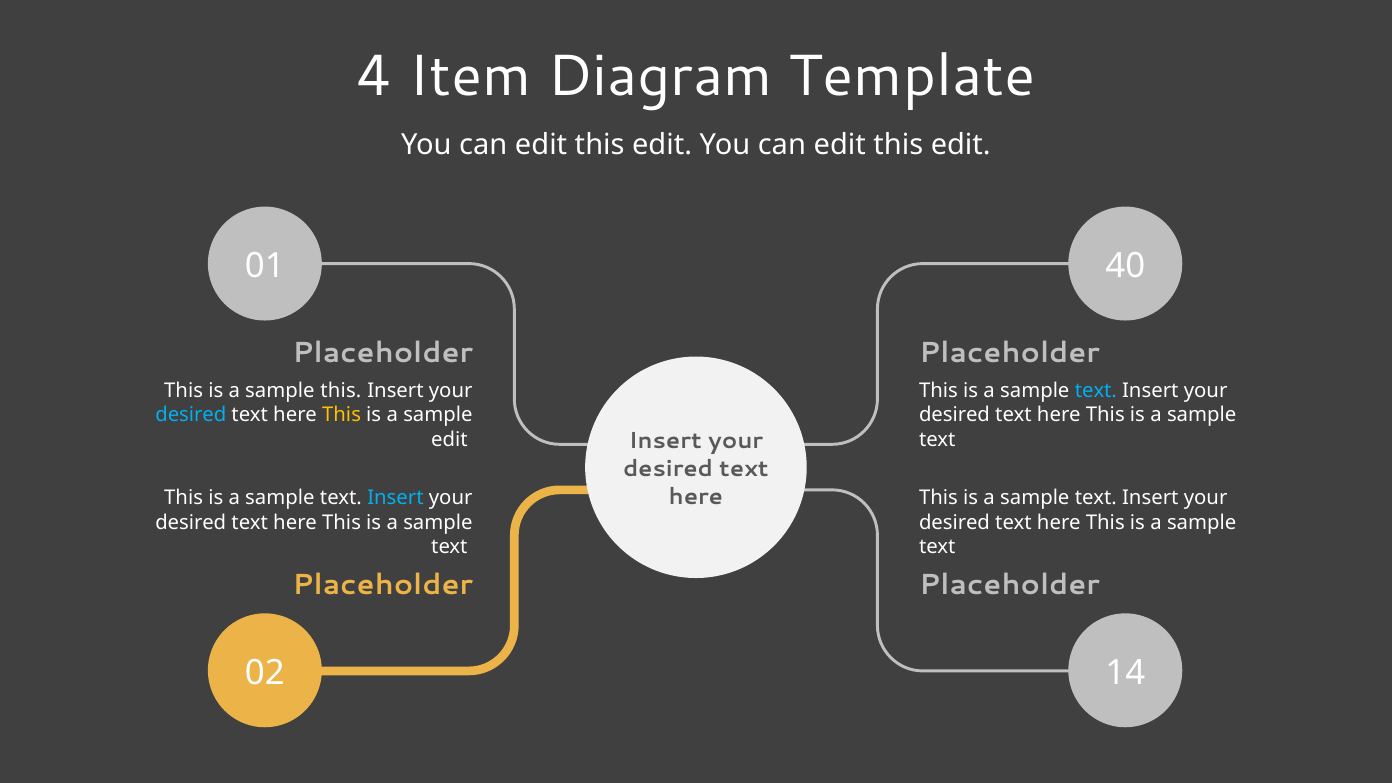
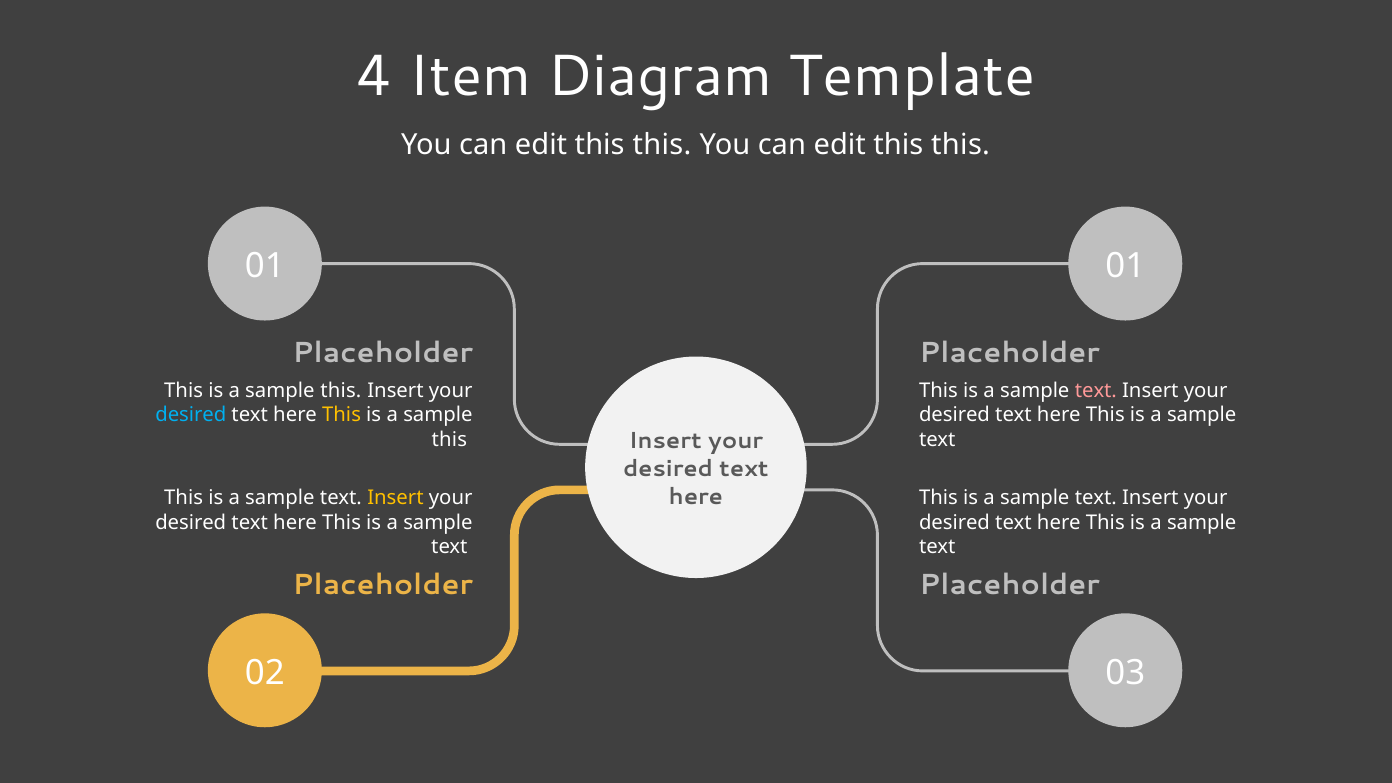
edit at (662, 145): edit -> this
edit at (961, 145): edit -> this
01 40: 40 -> 01
text at (1096, 391) colour: light blue -> pink
edit at (449, 440): edit -> this
Insert at (395, 498) colour: light blue -> yellow
14: 14 -> 03
